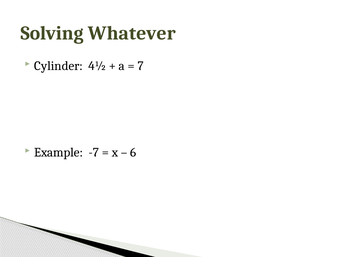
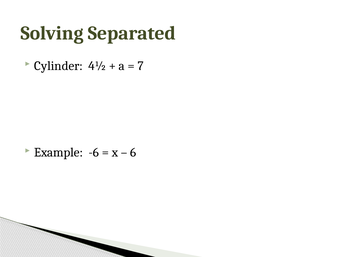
Whatever: Whatever -> Separated
-7: -7 -> -6
